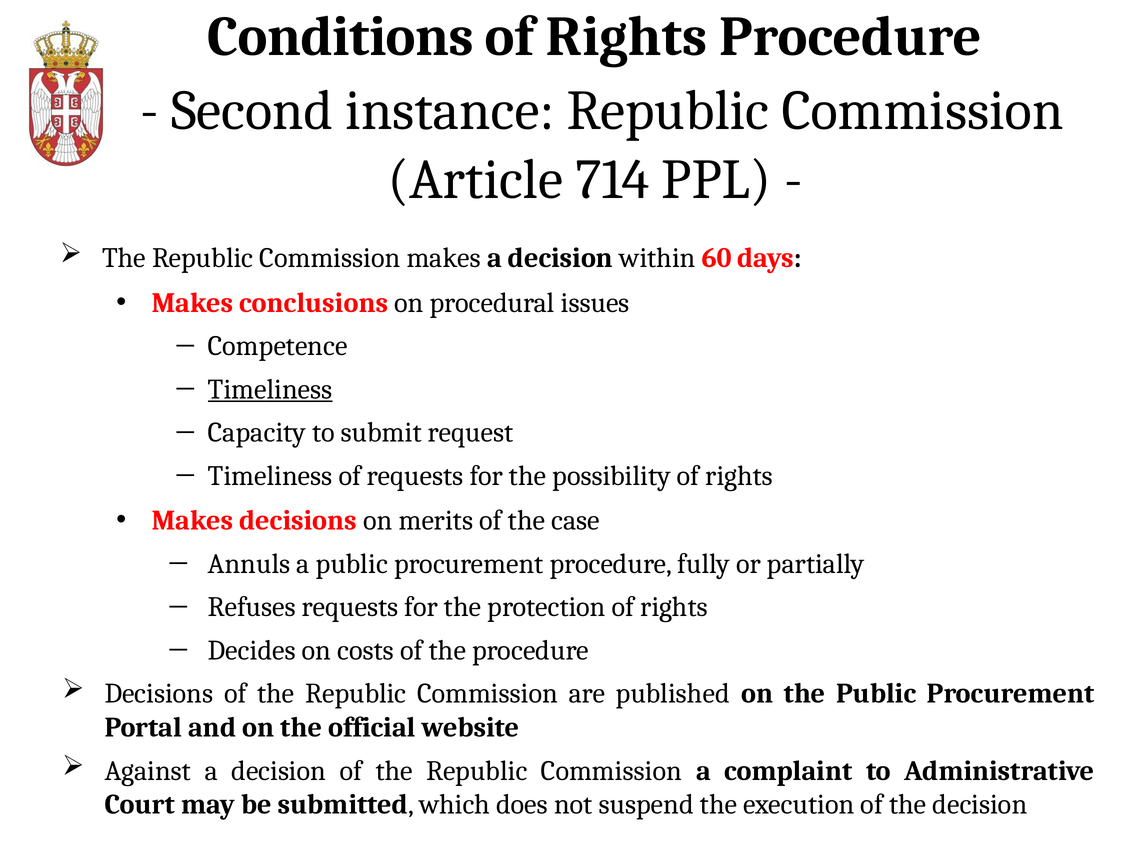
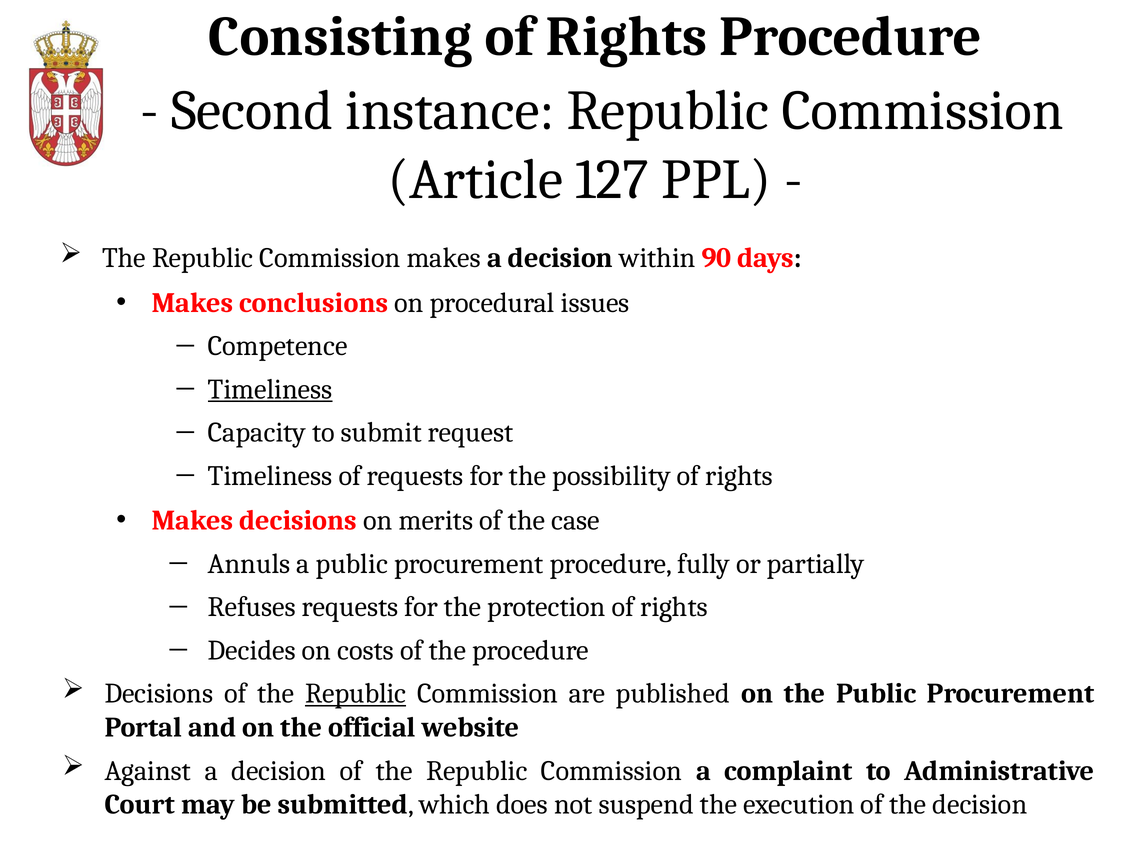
Conditions: Conditions -> Consisting
714: 714 -> 127
60: 60 -> 90
Republic at (356, 694) underline: none -> present
